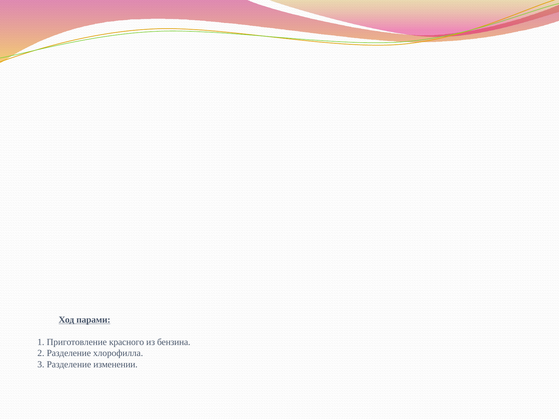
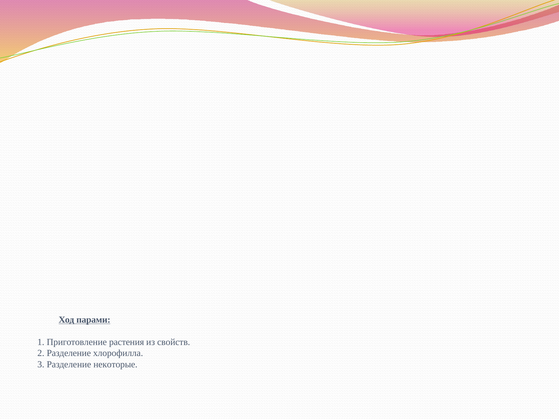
красного: красного -> растения
бензина: бензина -> свойств
изменении: изменении -> некоторые
